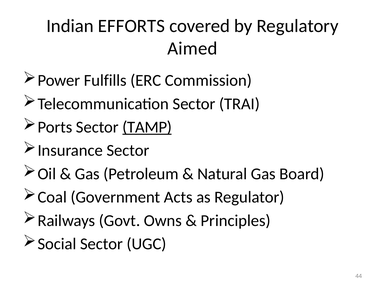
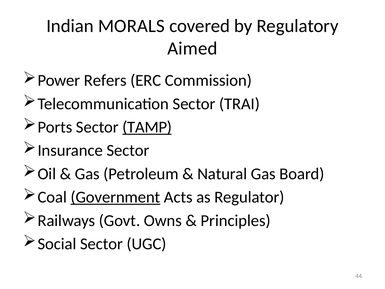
EFFORTS: EFFORTS -> MORALS
Fulfills: Fulfills -> Refers
Government underline: none -> present
